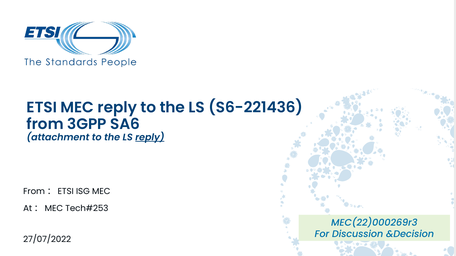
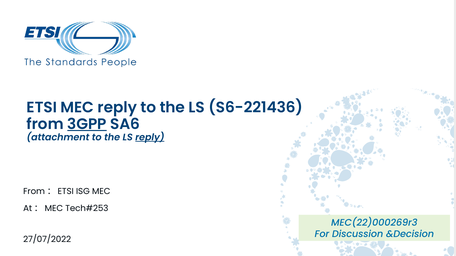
3GPP underline: none -> present
